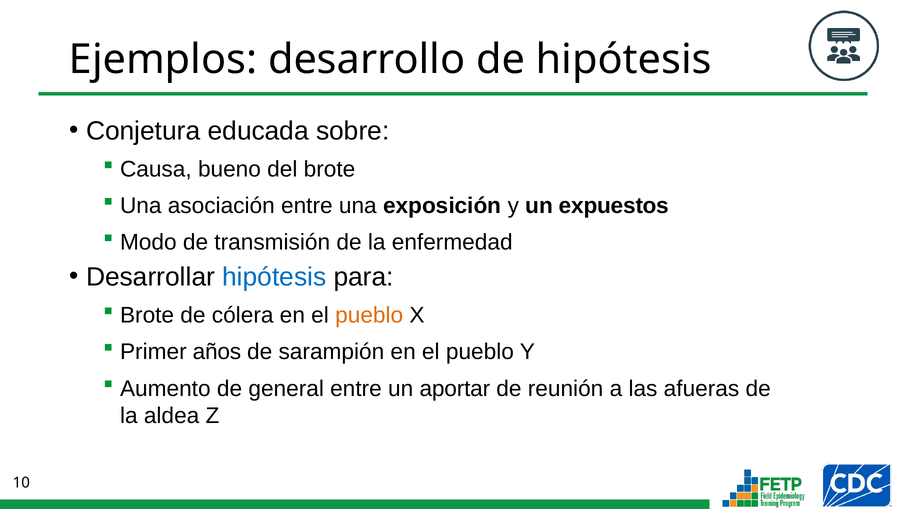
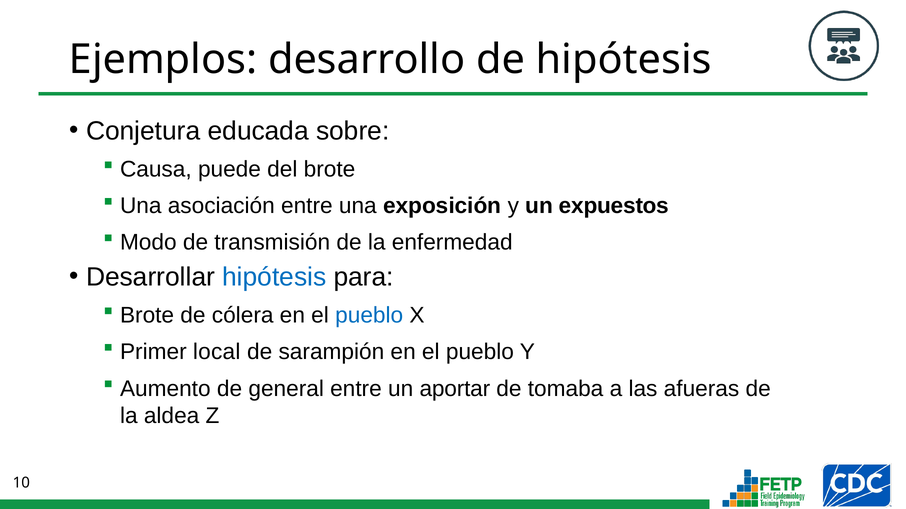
bueno: bueno -> puede
pueblo at (369, 316) colour: orange -> blue
años: años -> local
reunión: reunión -> tomaba
